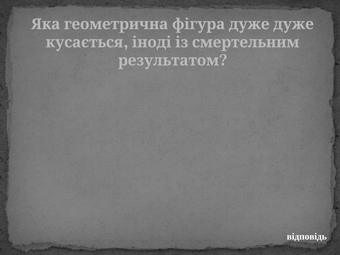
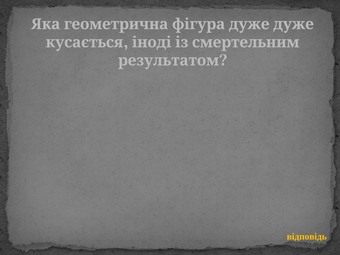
відповідь colour: white -> yellow
